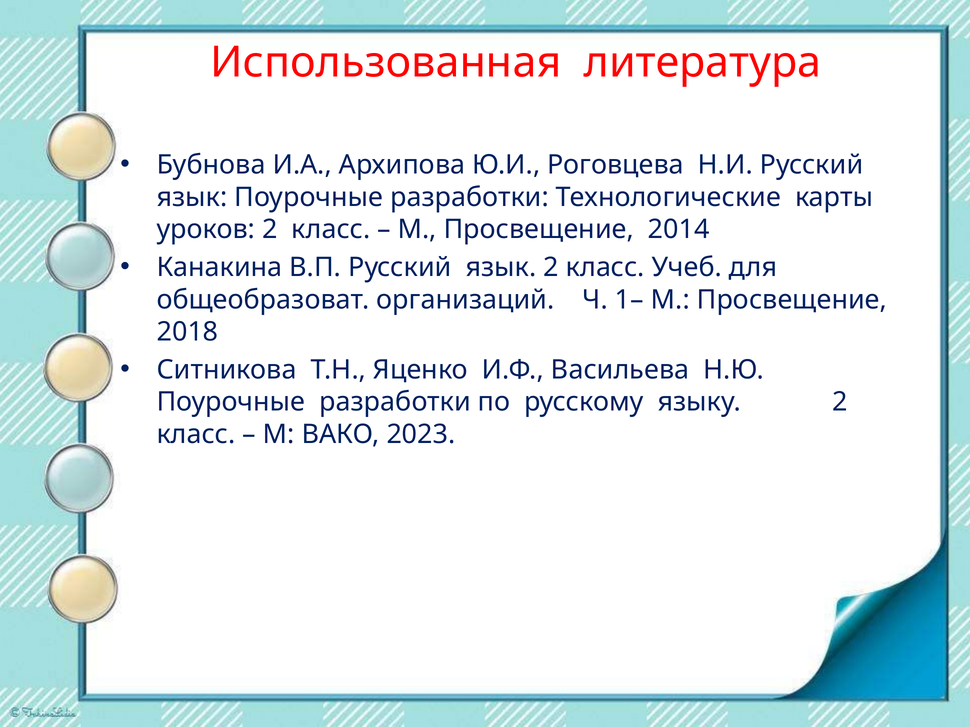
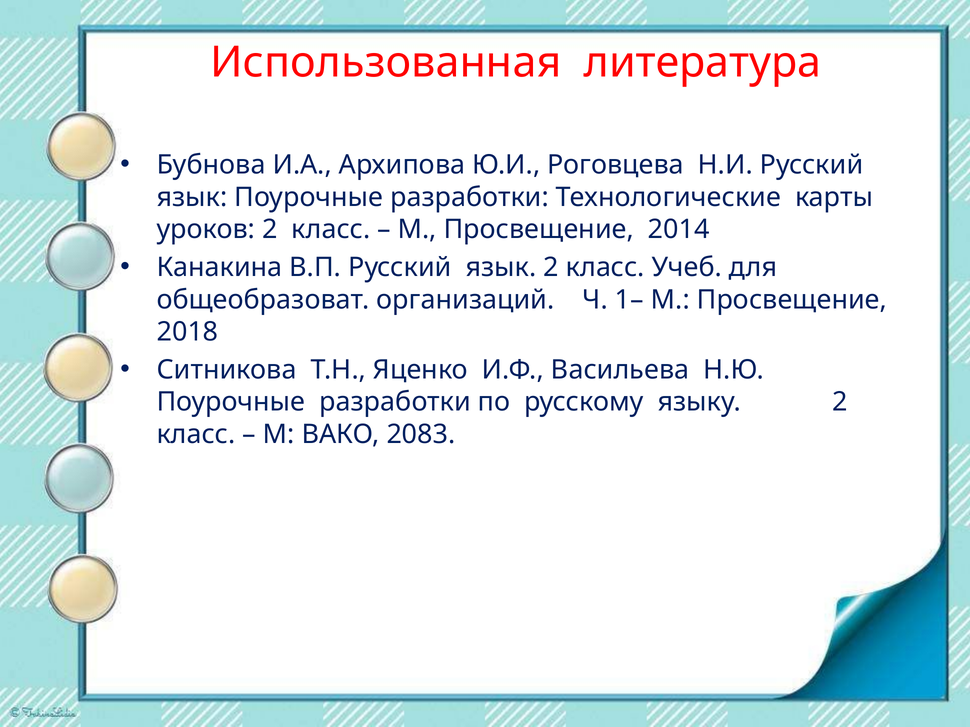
2023: 2023 -> 2083
